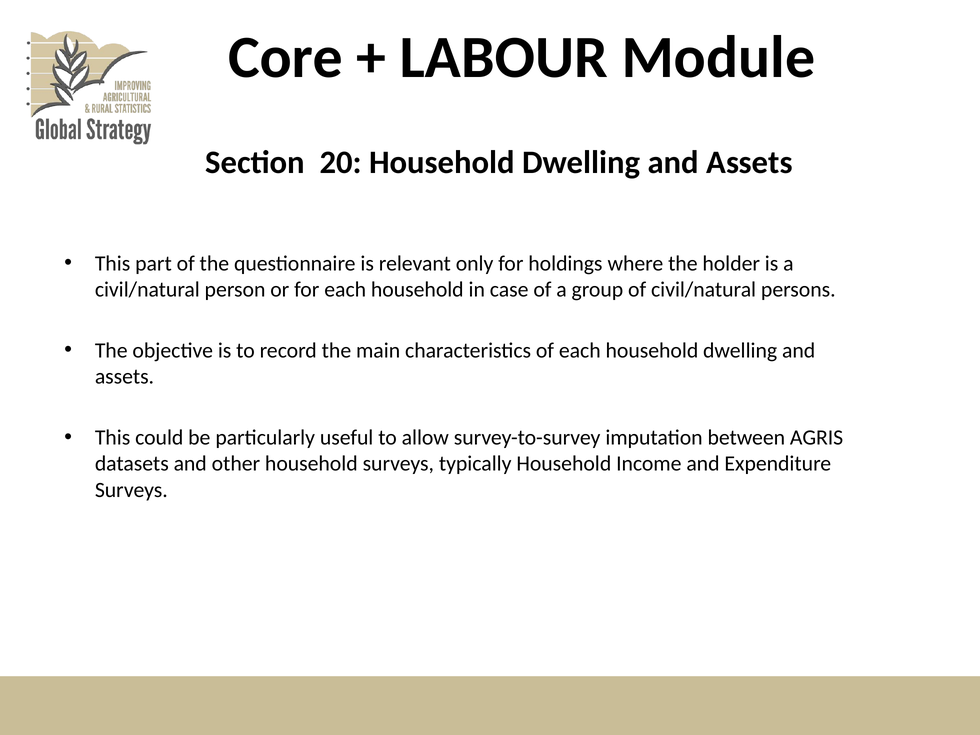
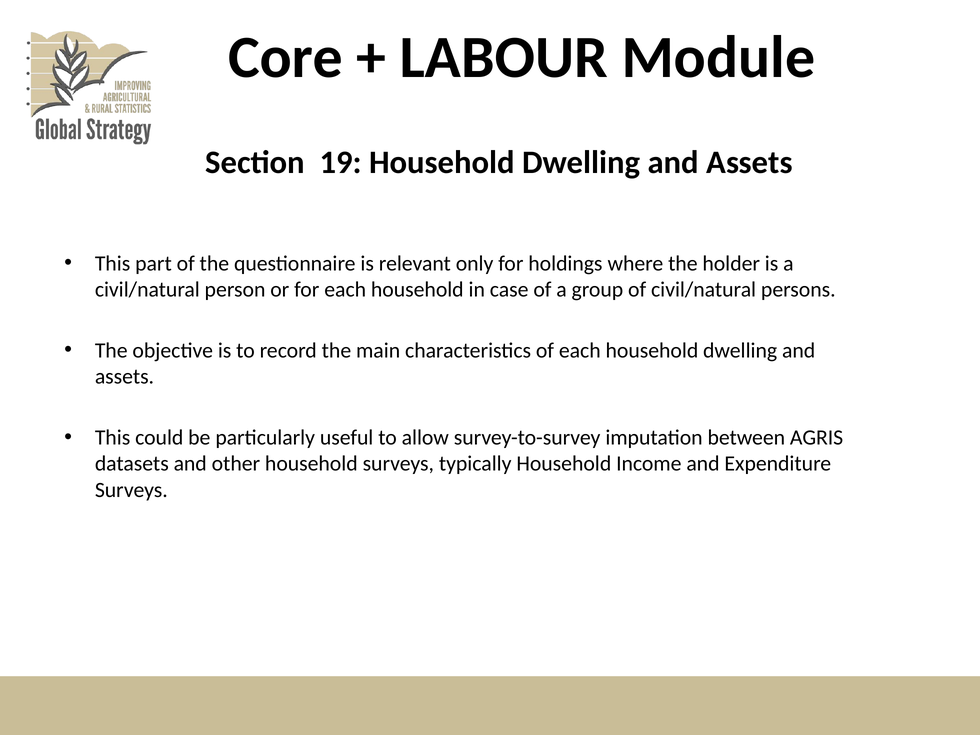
20: 20 -> 19
